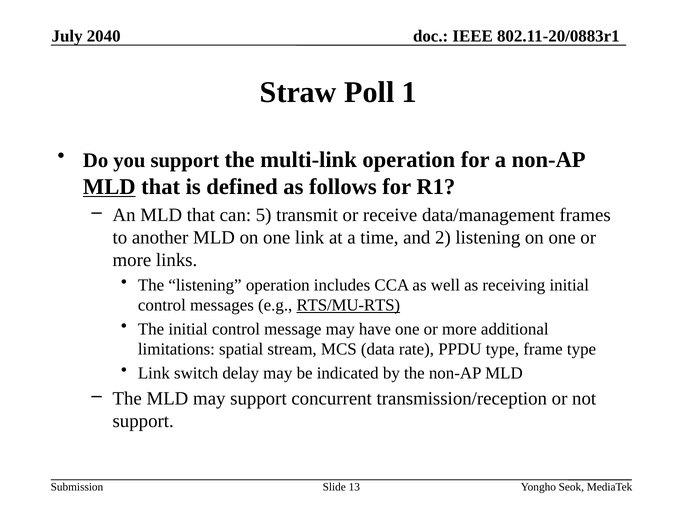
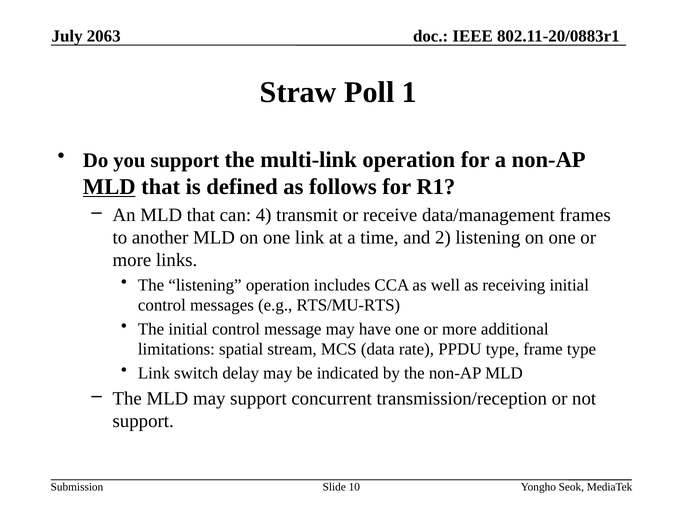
2040: 2040 -> 2063
5: 5 -> 4
RTS/MU-RTS underline: present -> none
13: 13 -> 10
